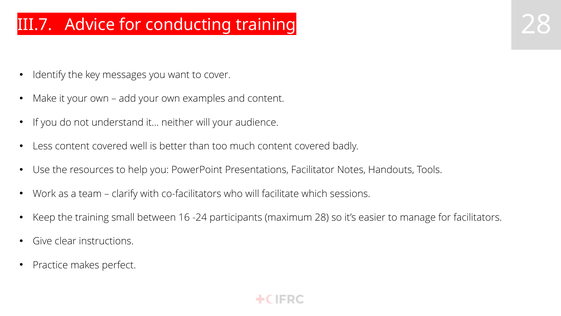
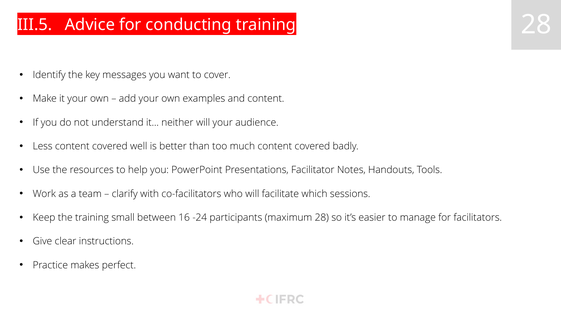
III.7: III.7 -> III.5
